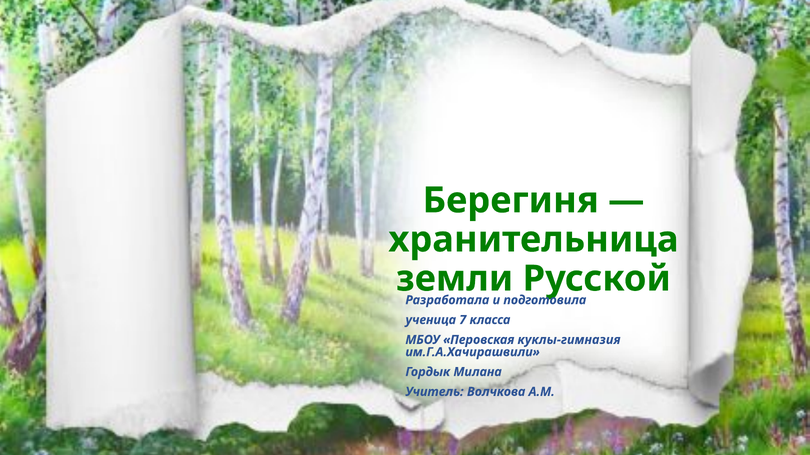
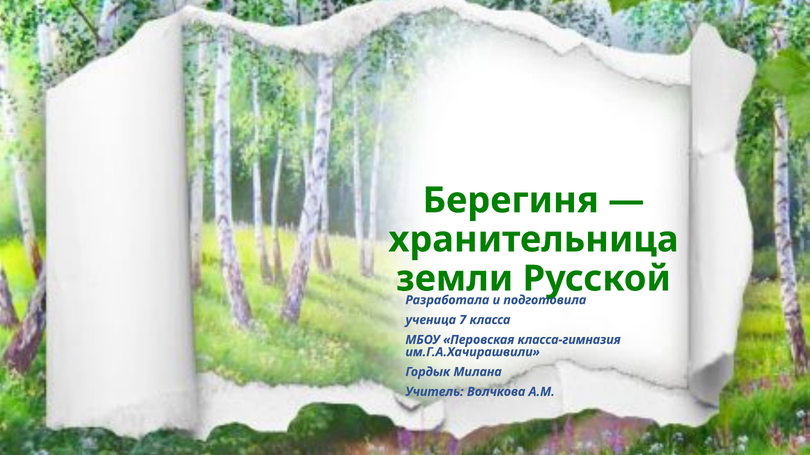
куклы-гимназия: куклы-гимназия -> класса-гимназия
